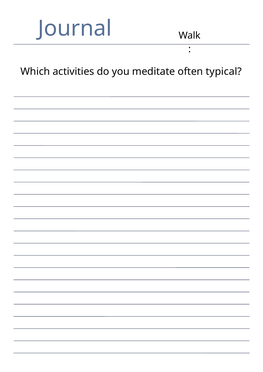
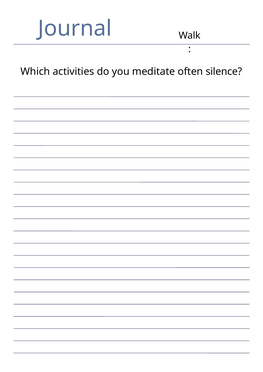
typical: typical -> silence
